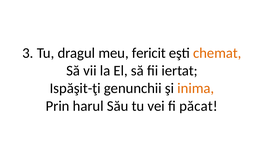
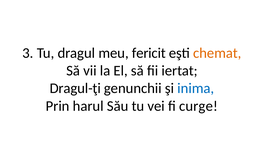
Ispăşit-ţi: Ispăşit-ţi -> Dragul-ţi
inima colour: orange -> blue
păcat: păcat -> curge
